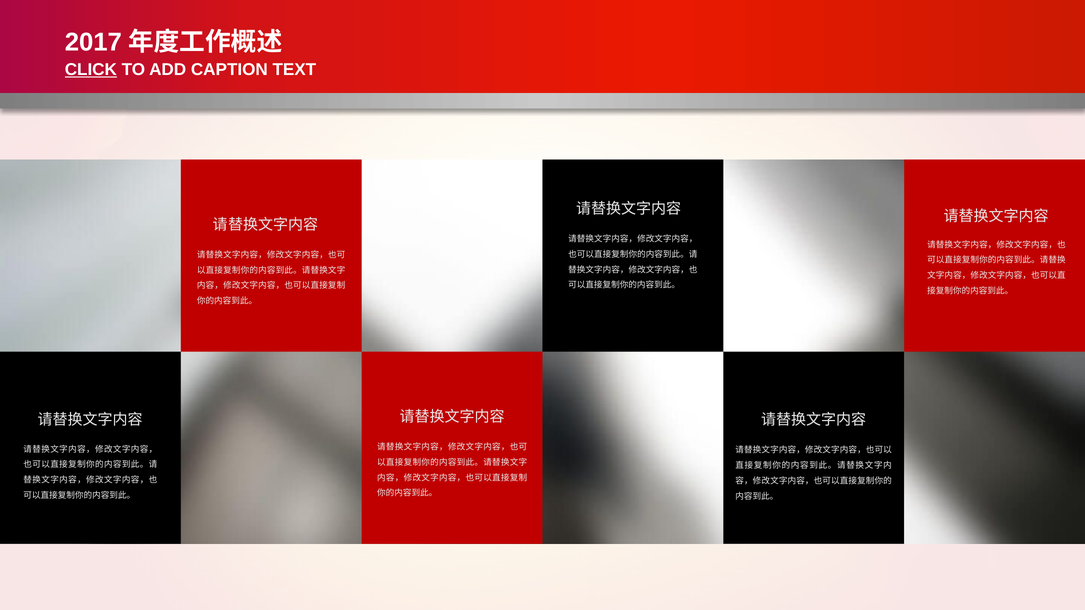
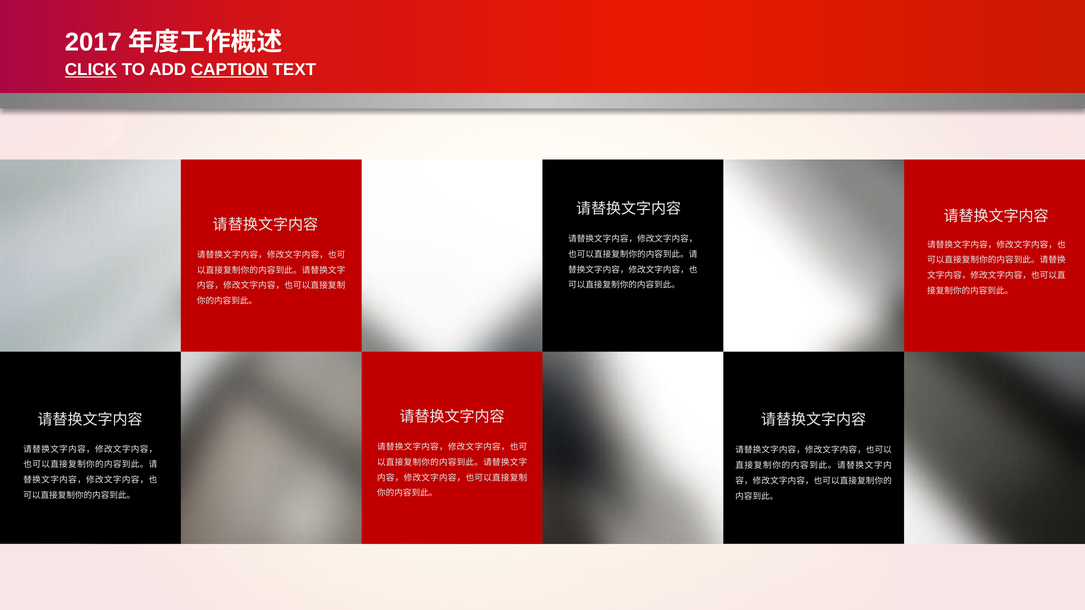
CAPTION underline: none -> present
